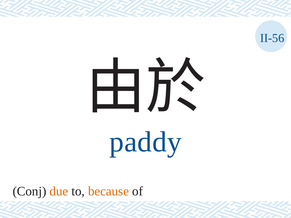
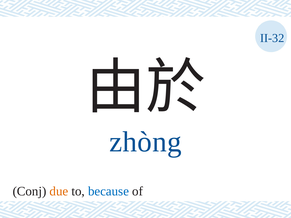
II-56: II-56 -> II-32
paddy: paddy -> zhòng
because colour: orange -> blue
